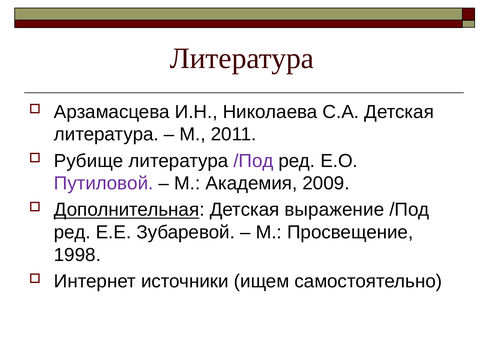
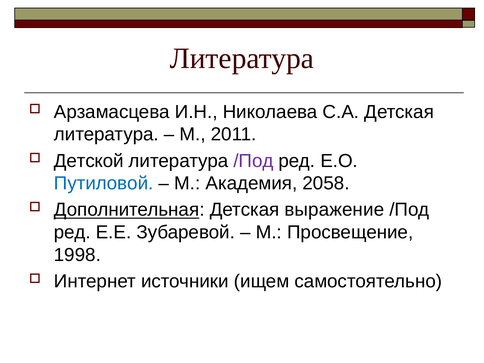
Рубище: Рубище -> Детской
Путиловой colour: purple -> blue
2009: 2009 -> 2058
